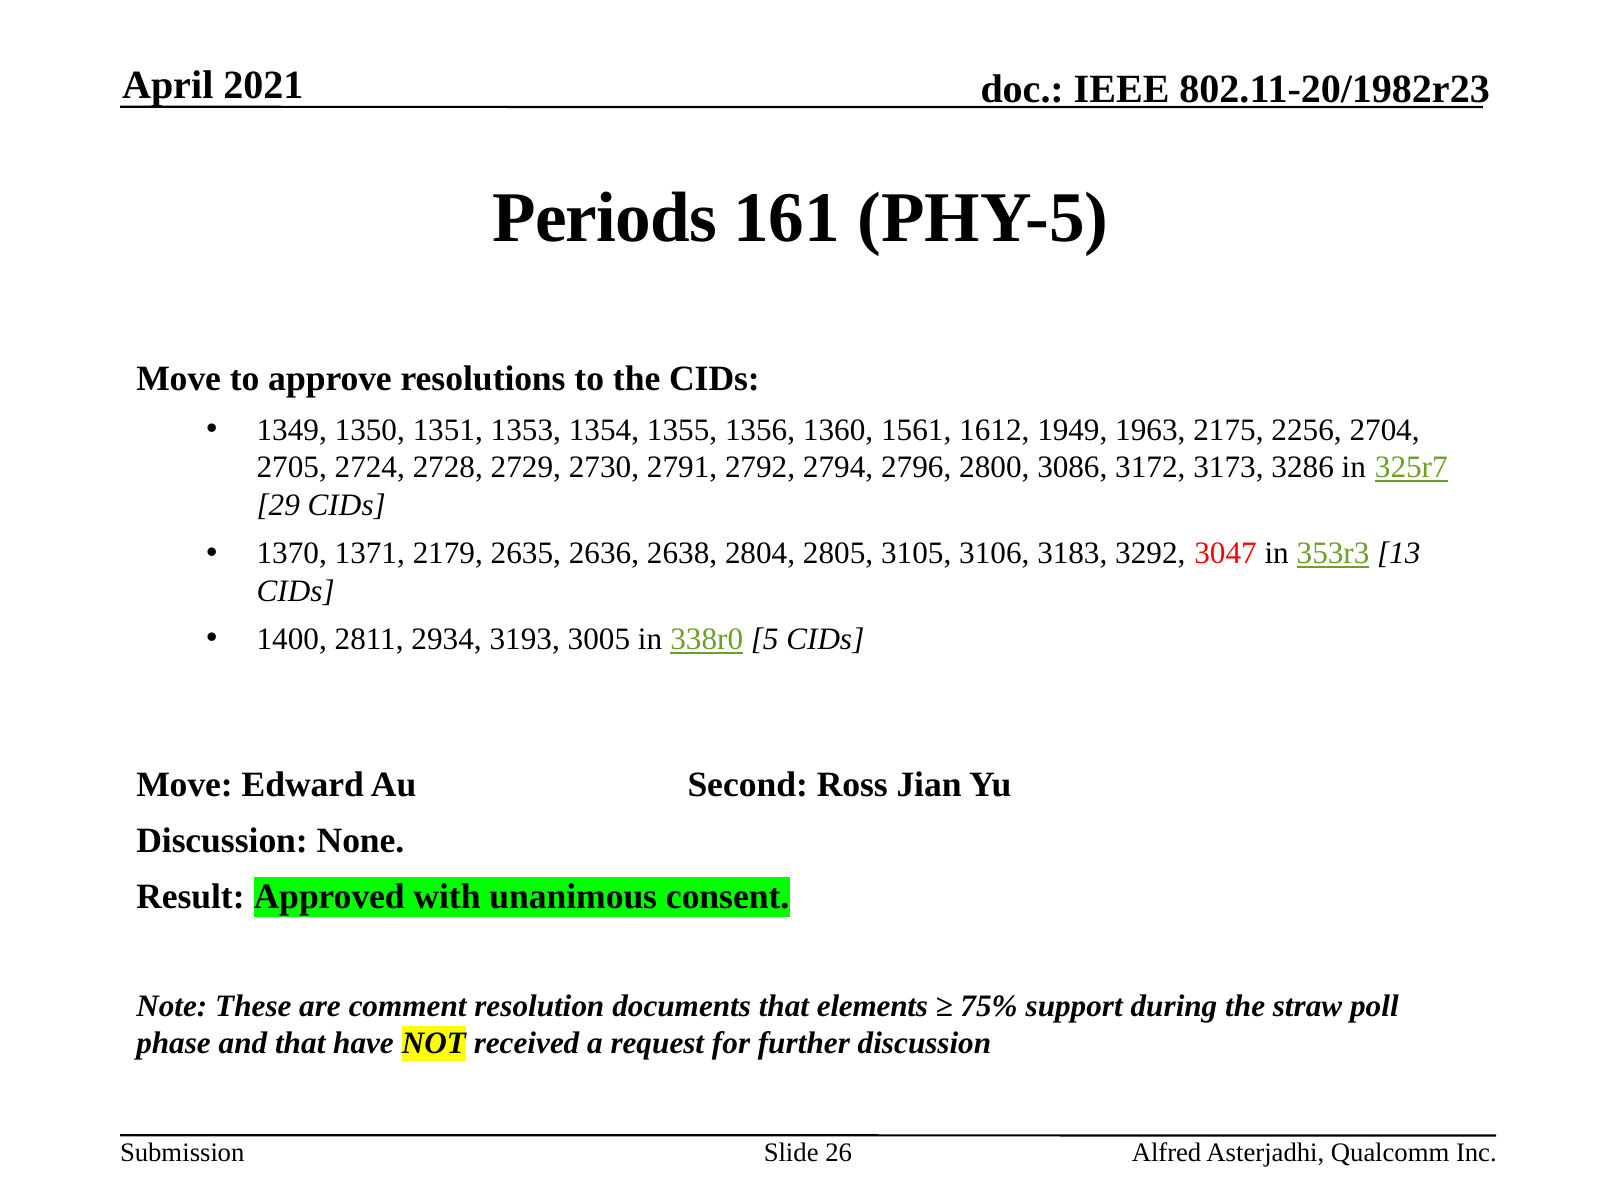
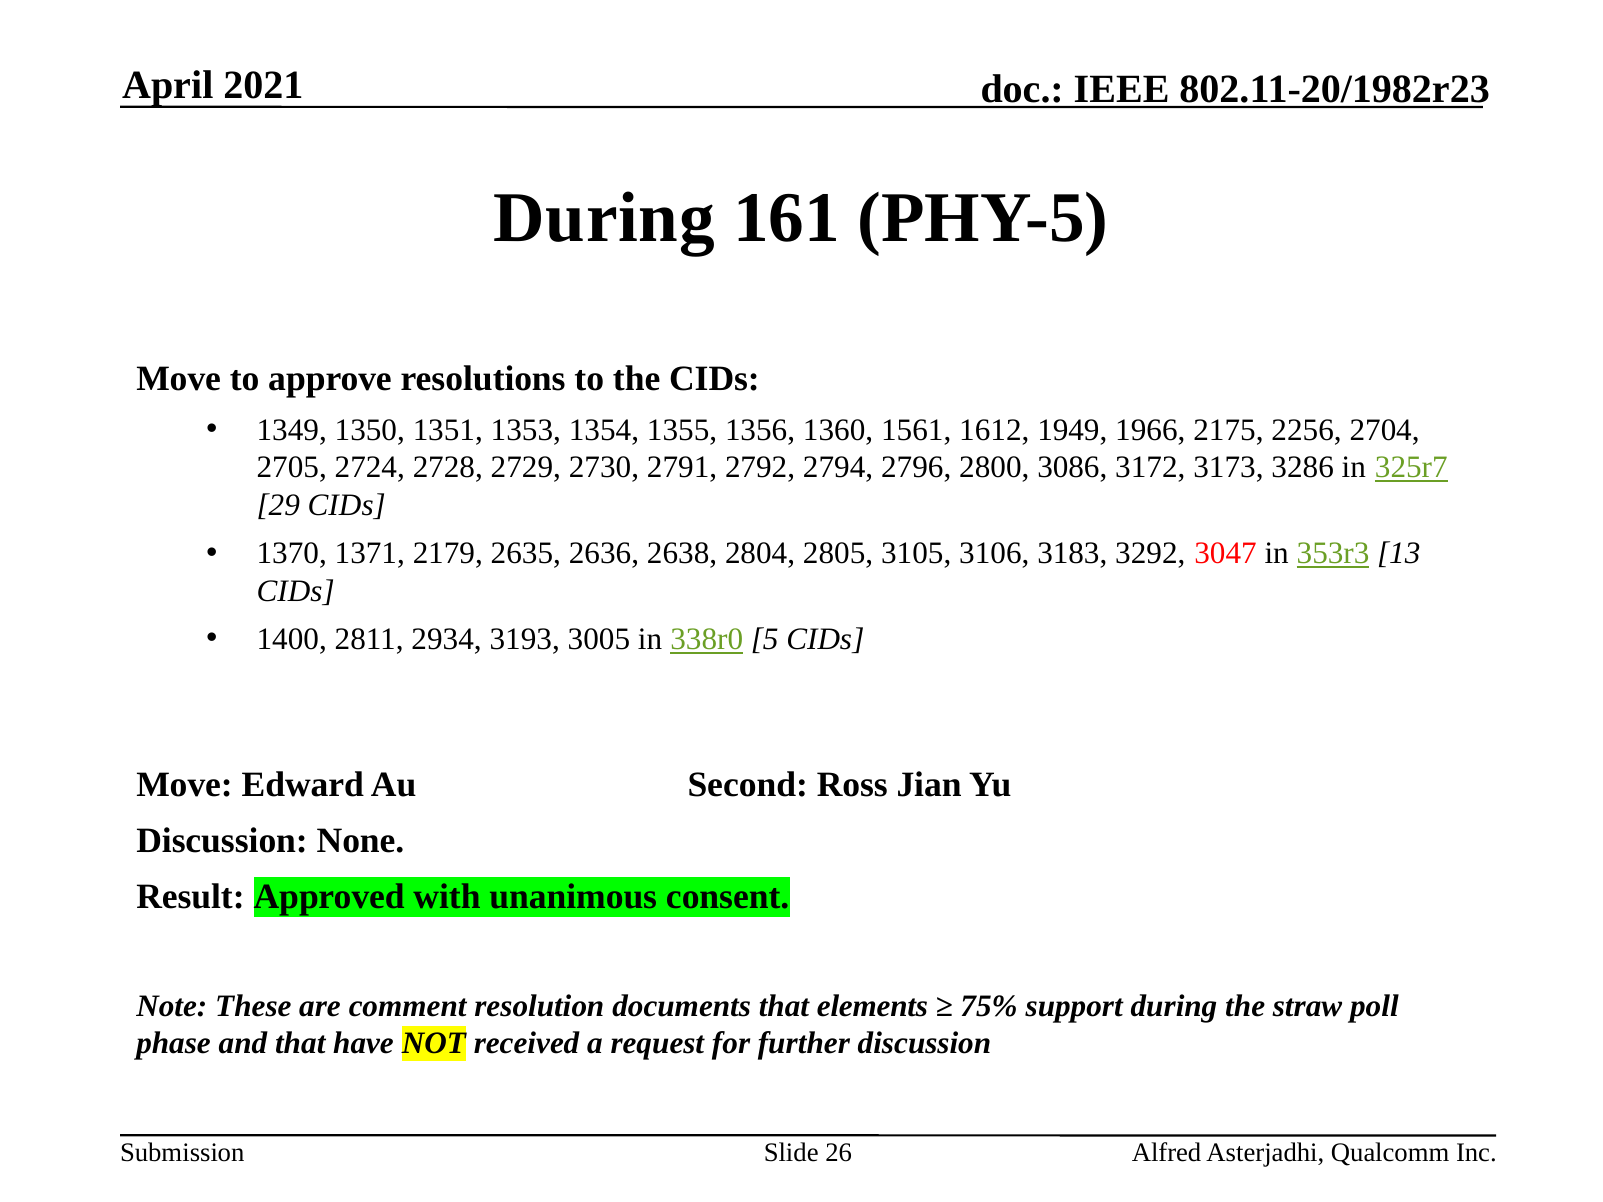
Periods at (605, 219): Periods -> During
1963: 1963 -> 1966
